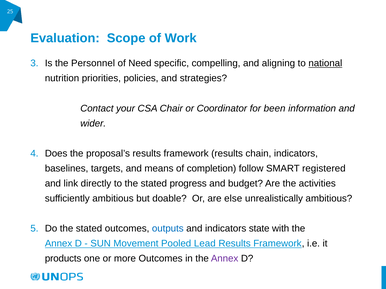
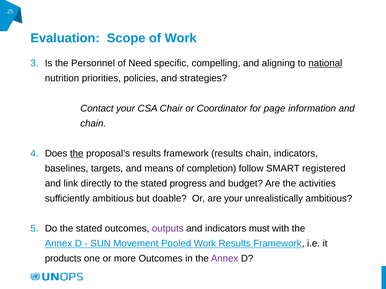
been: been -> page
wider at (93, 124): wider -> chain
the at (77, 154) underline: none -> present
are else: else -> your
outputs colour: blue -> purple
state: state -> must
Pooled Lead: Lead -> Work
